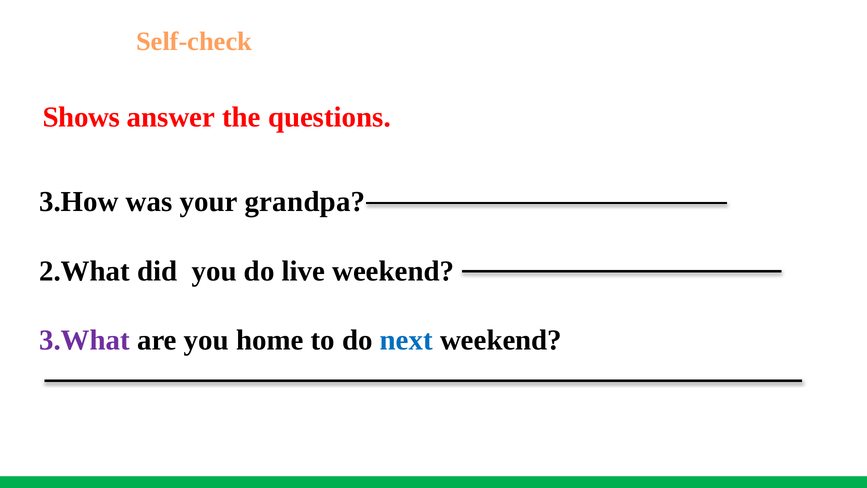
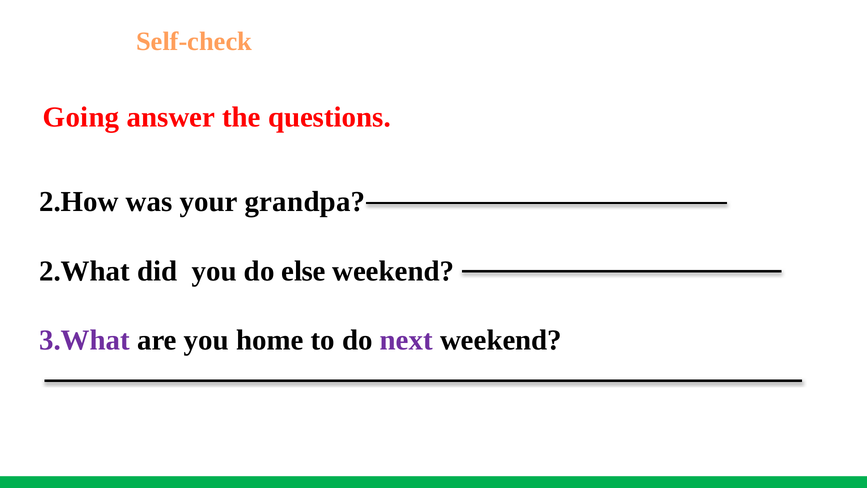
Shows: Shows -> Going
3.How: 3.How -> 2.How
live: live -> else
next colour: blue -> purple
